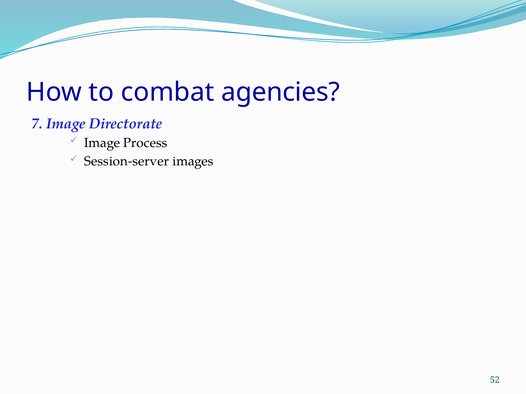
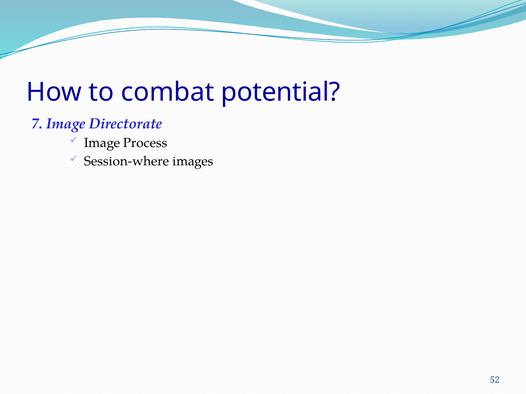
agencies: agencies -> potential
Session-server: Session-server -> Session-where
